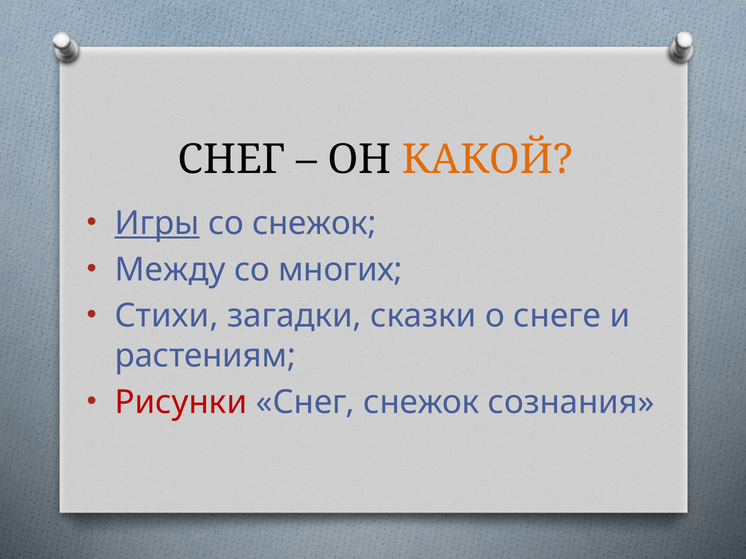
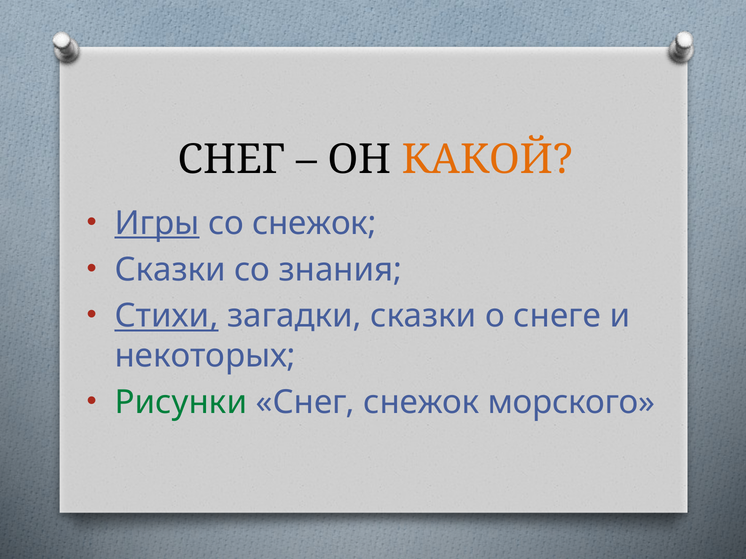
Между at (170, 270): Между -> Сказки
многих: многих -> знания
Стихи underline: none -> present
растениям: растениям -> некоторых
Рисунки colour: red -> green
сознания: сознания -> морского
